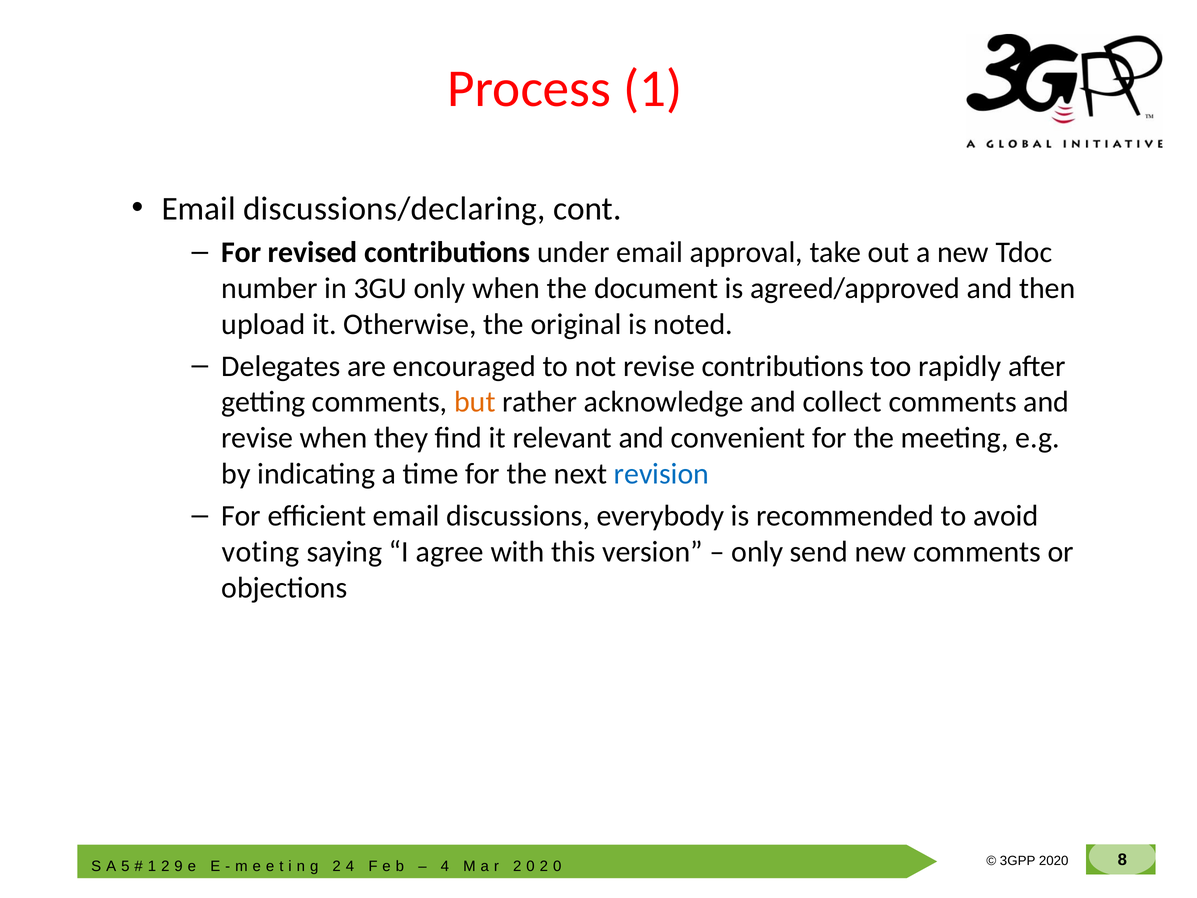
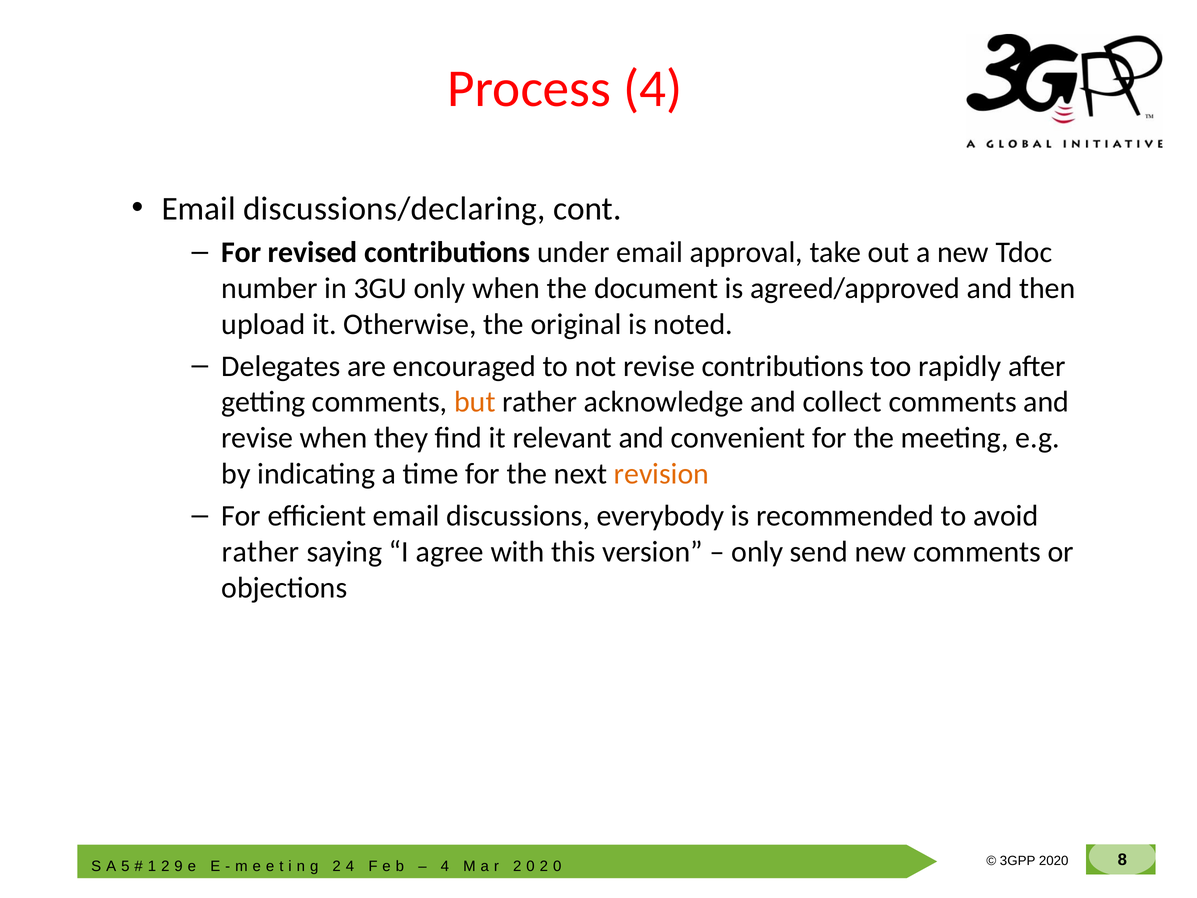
Process 1: 1 -> 4
revision colour: blue -> orange
voting at (261, 552): voting -> rather
